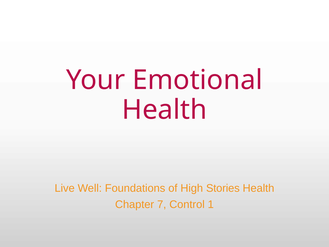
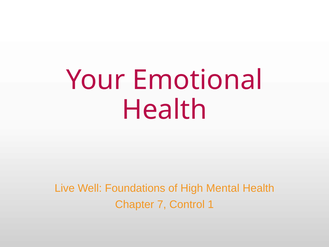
Stories: Stories -> Mental
